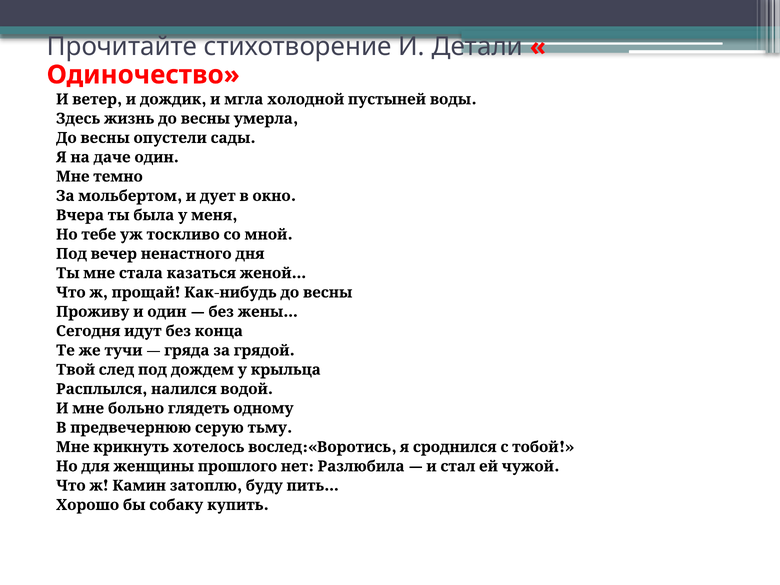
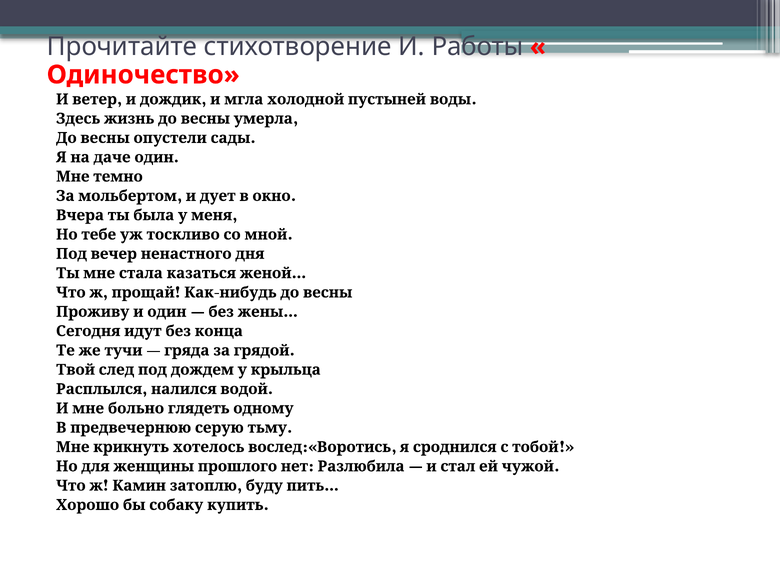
Детали: Детали -> Работы
